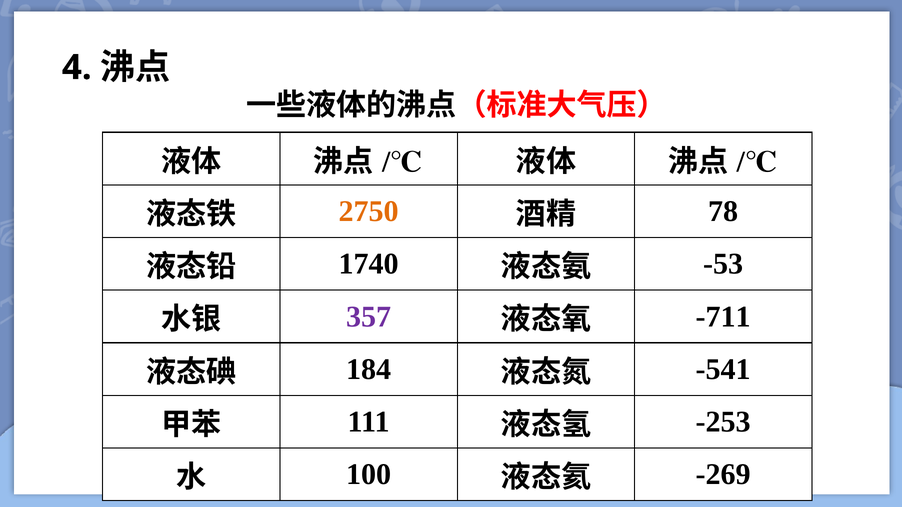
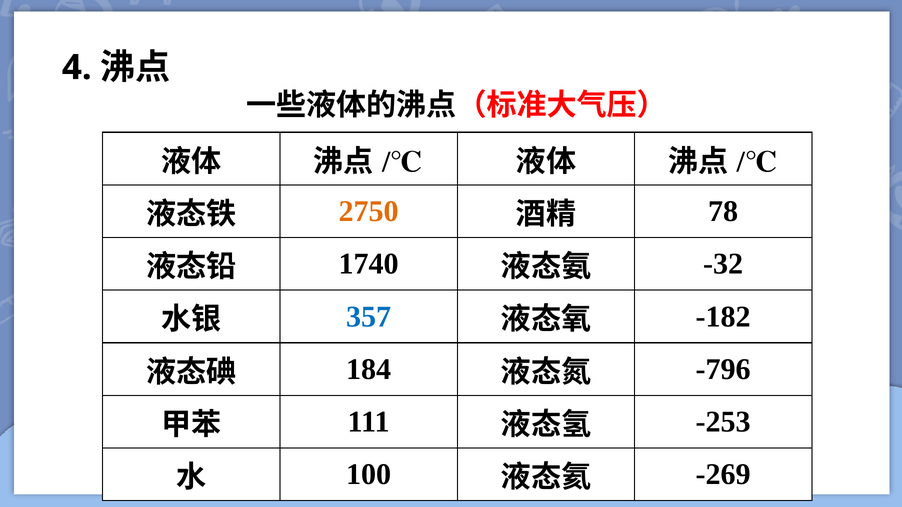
-53: -53 -> -32
357 colour: purple -> blue
-711: -711 -> -182
-541: -541 -> -796
